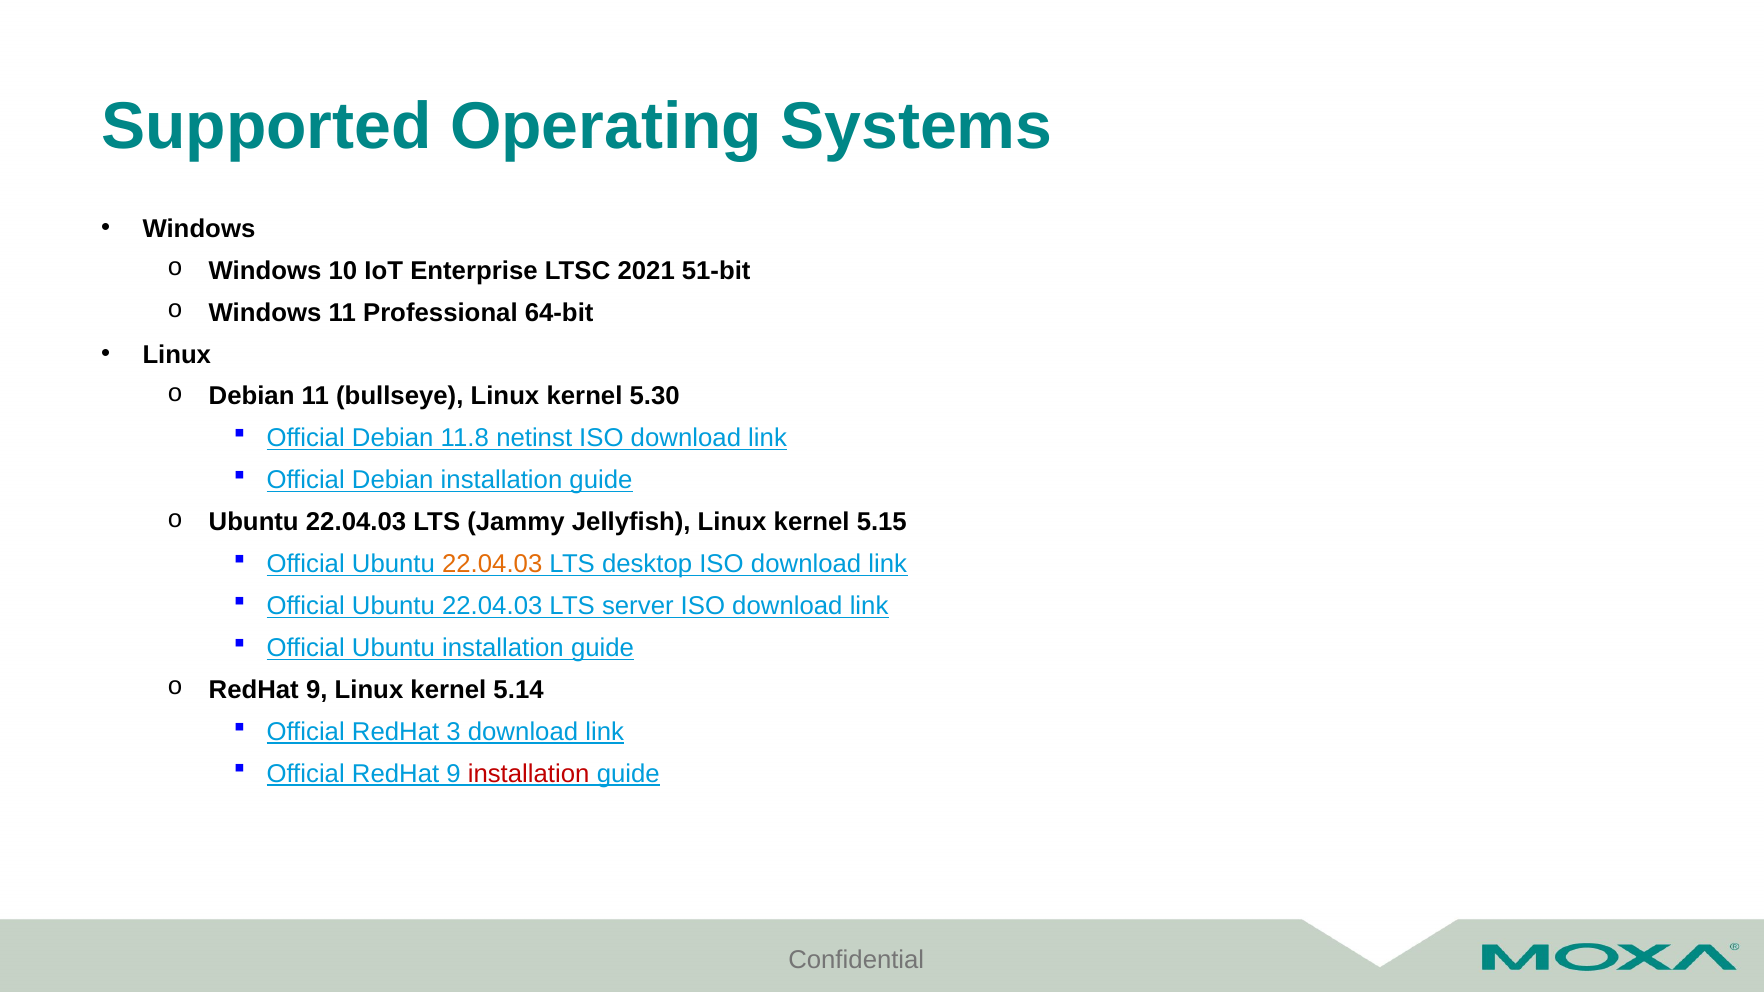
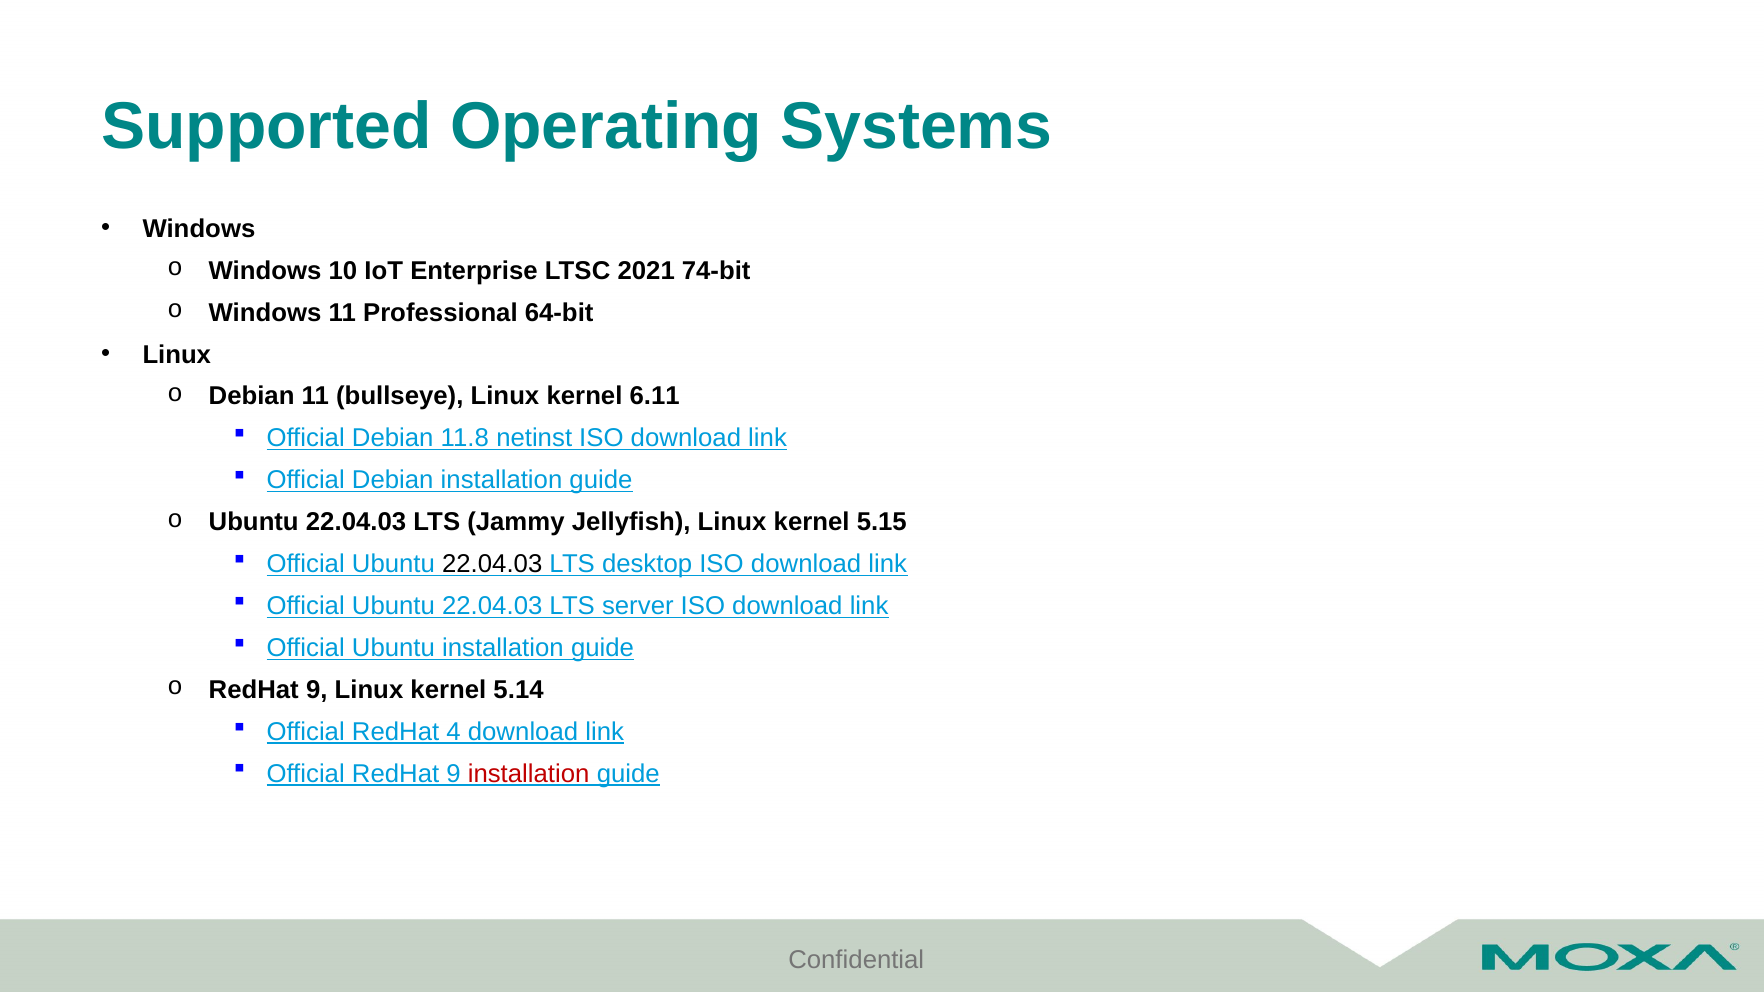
51-bit: 51-bit -> 74-bit
5.30: 5.30 -> 6.11
22.04.03 at (492, 564) colour: orange -> black
3: 3 -> 4
